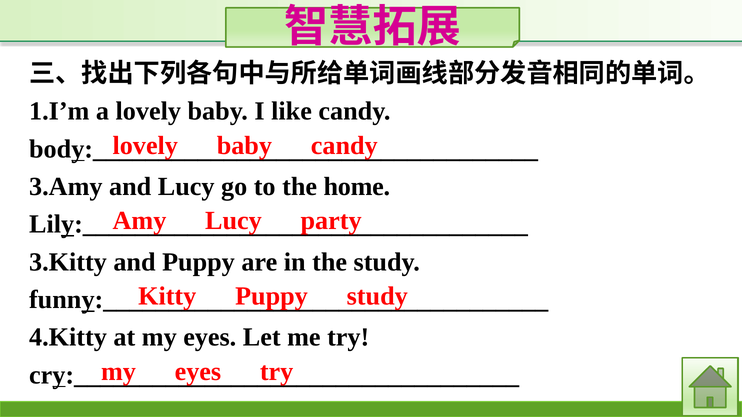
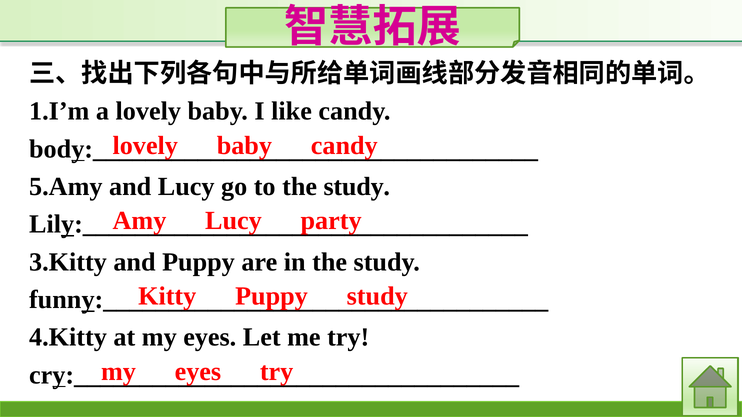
3.Amy: 3.Amy -> 5.Amy
to the home: home -> study
